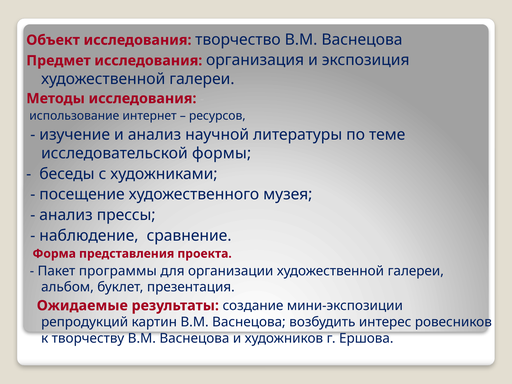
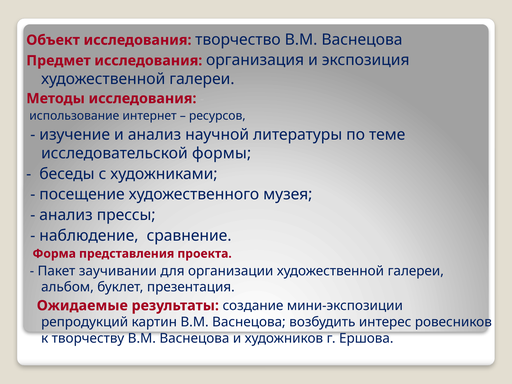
программы: программы -> заучивании
